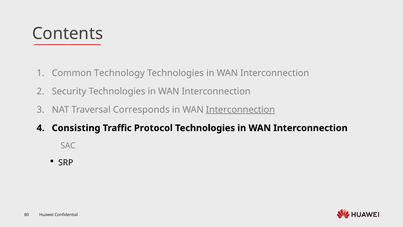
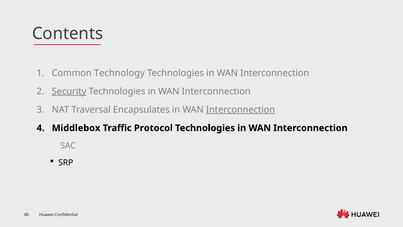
Security underline: none -> present
Corresponds: Corresponds -> Encapsulates
Consisting: Consisting -> Middlebox
